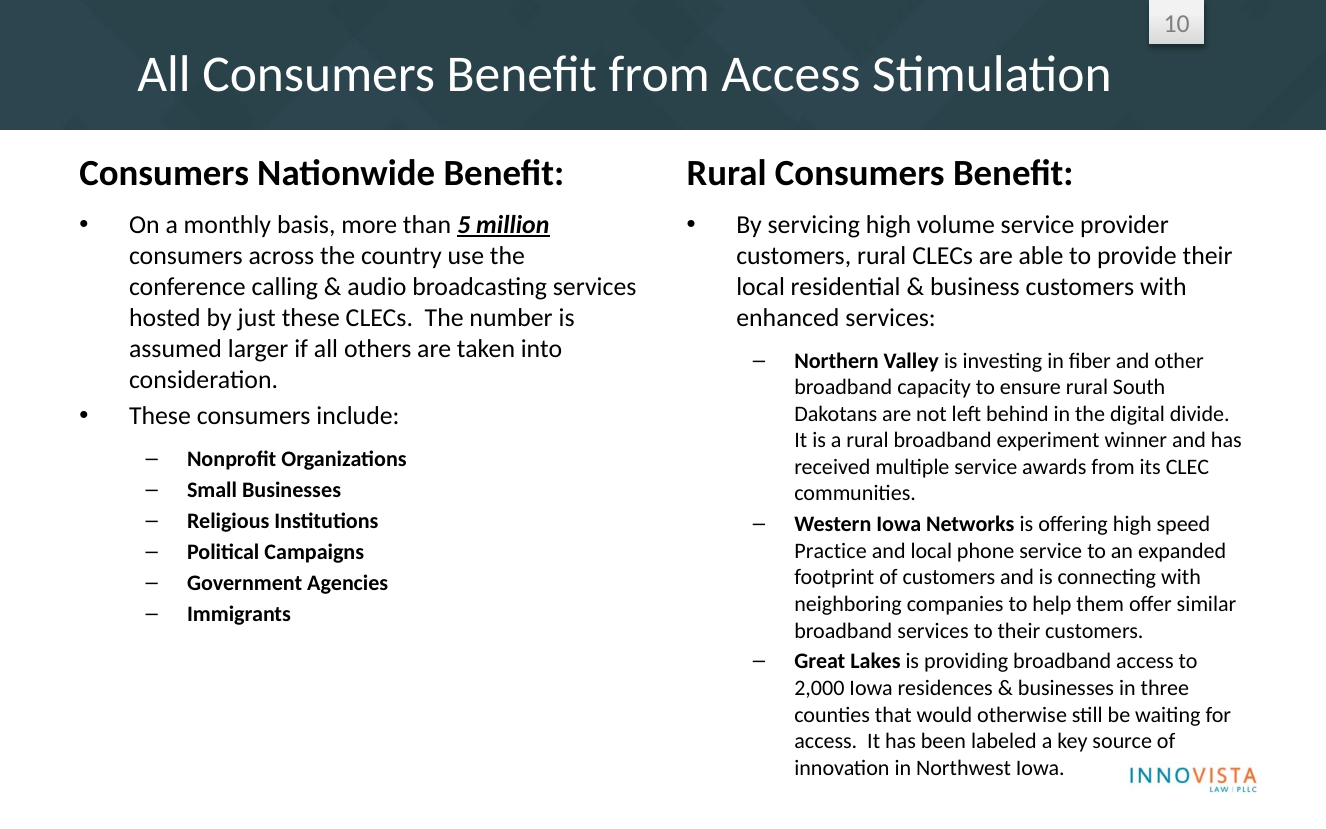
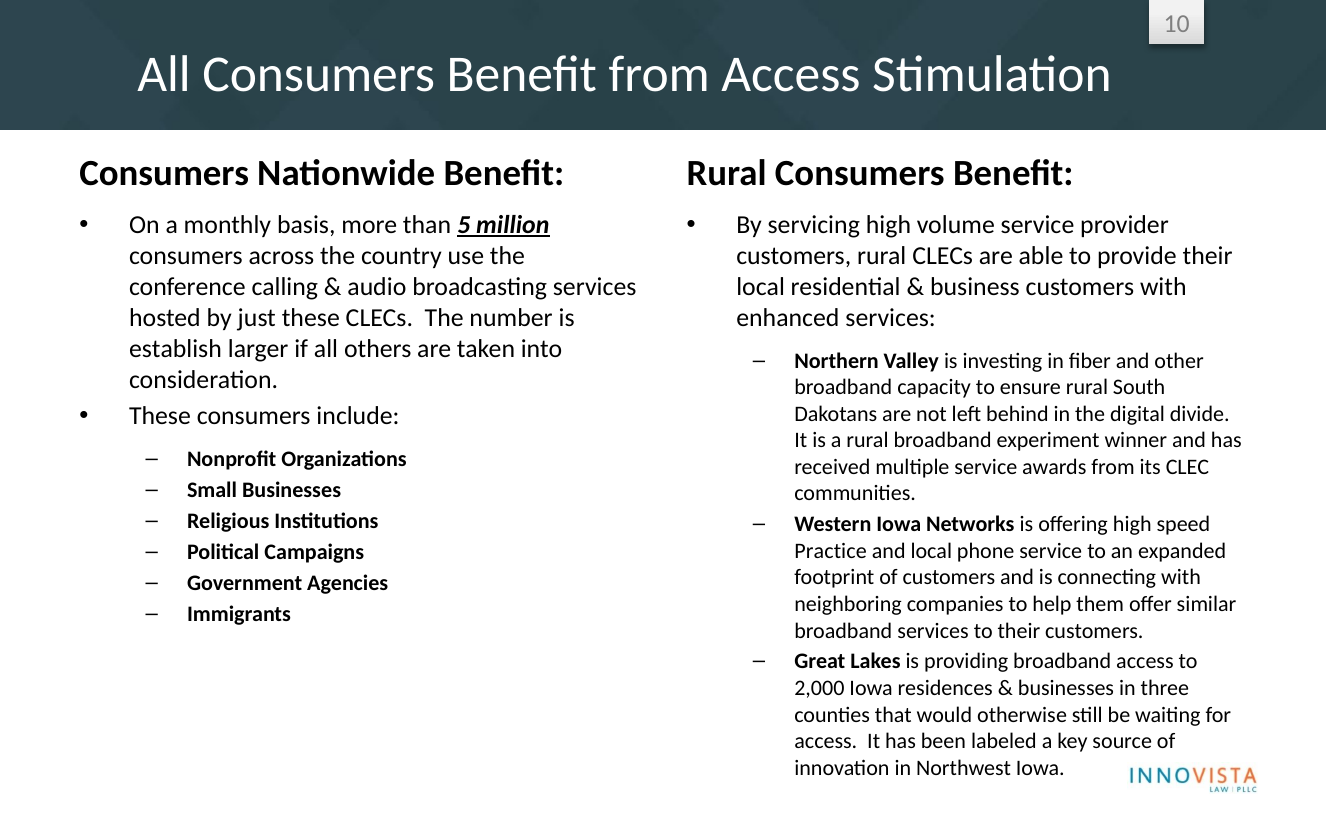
assumed: assumed -> establish
